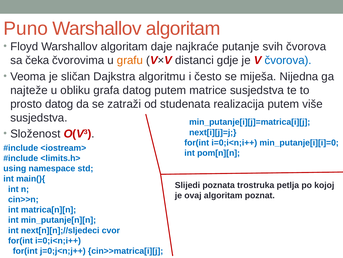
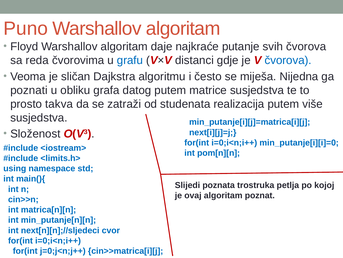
čeka: čeka -> reda
grafu colour: orange -> blue
najteže: najteže -> poznati
prosto datog: datog -> takva
